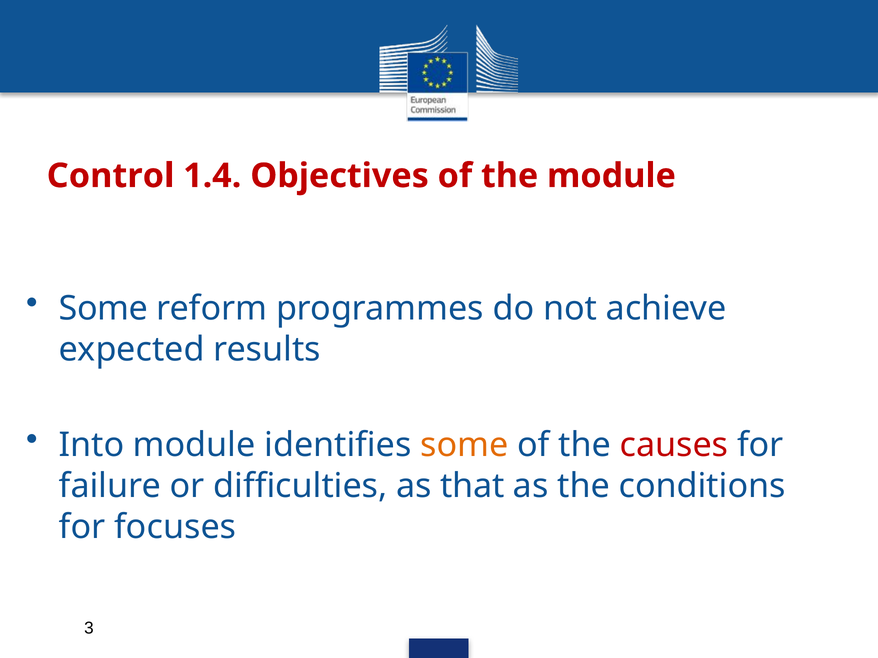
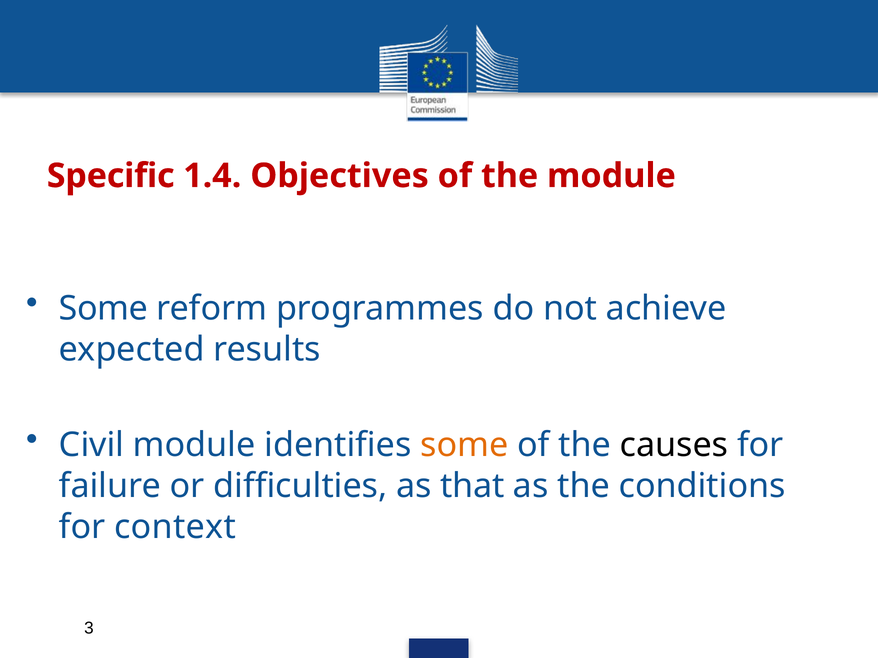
Control: Control -> Specific
Into: Into -> Civil
causes colour: red -> black
focuses: focuses -> context
